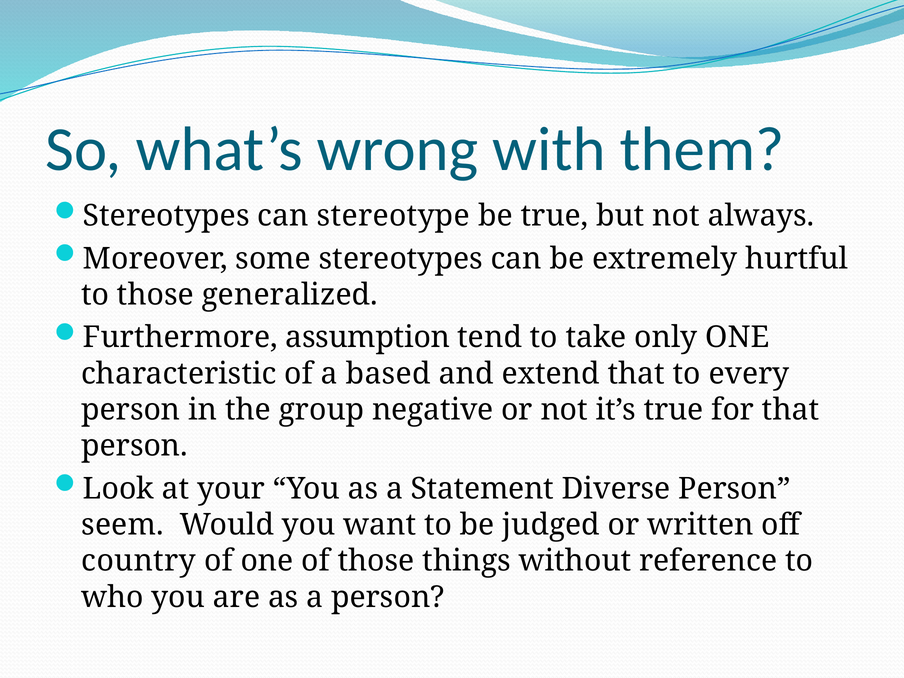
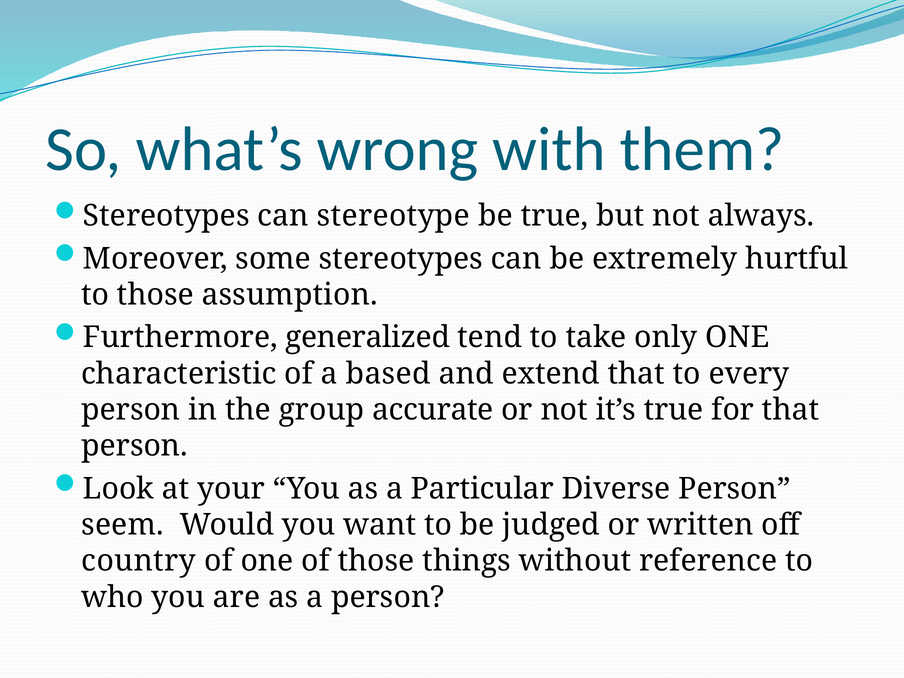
generalized: generalized -> assumption
assumption: assumption -> generalized
negative: negative -> accurate
Statement: Statement -> Particular
